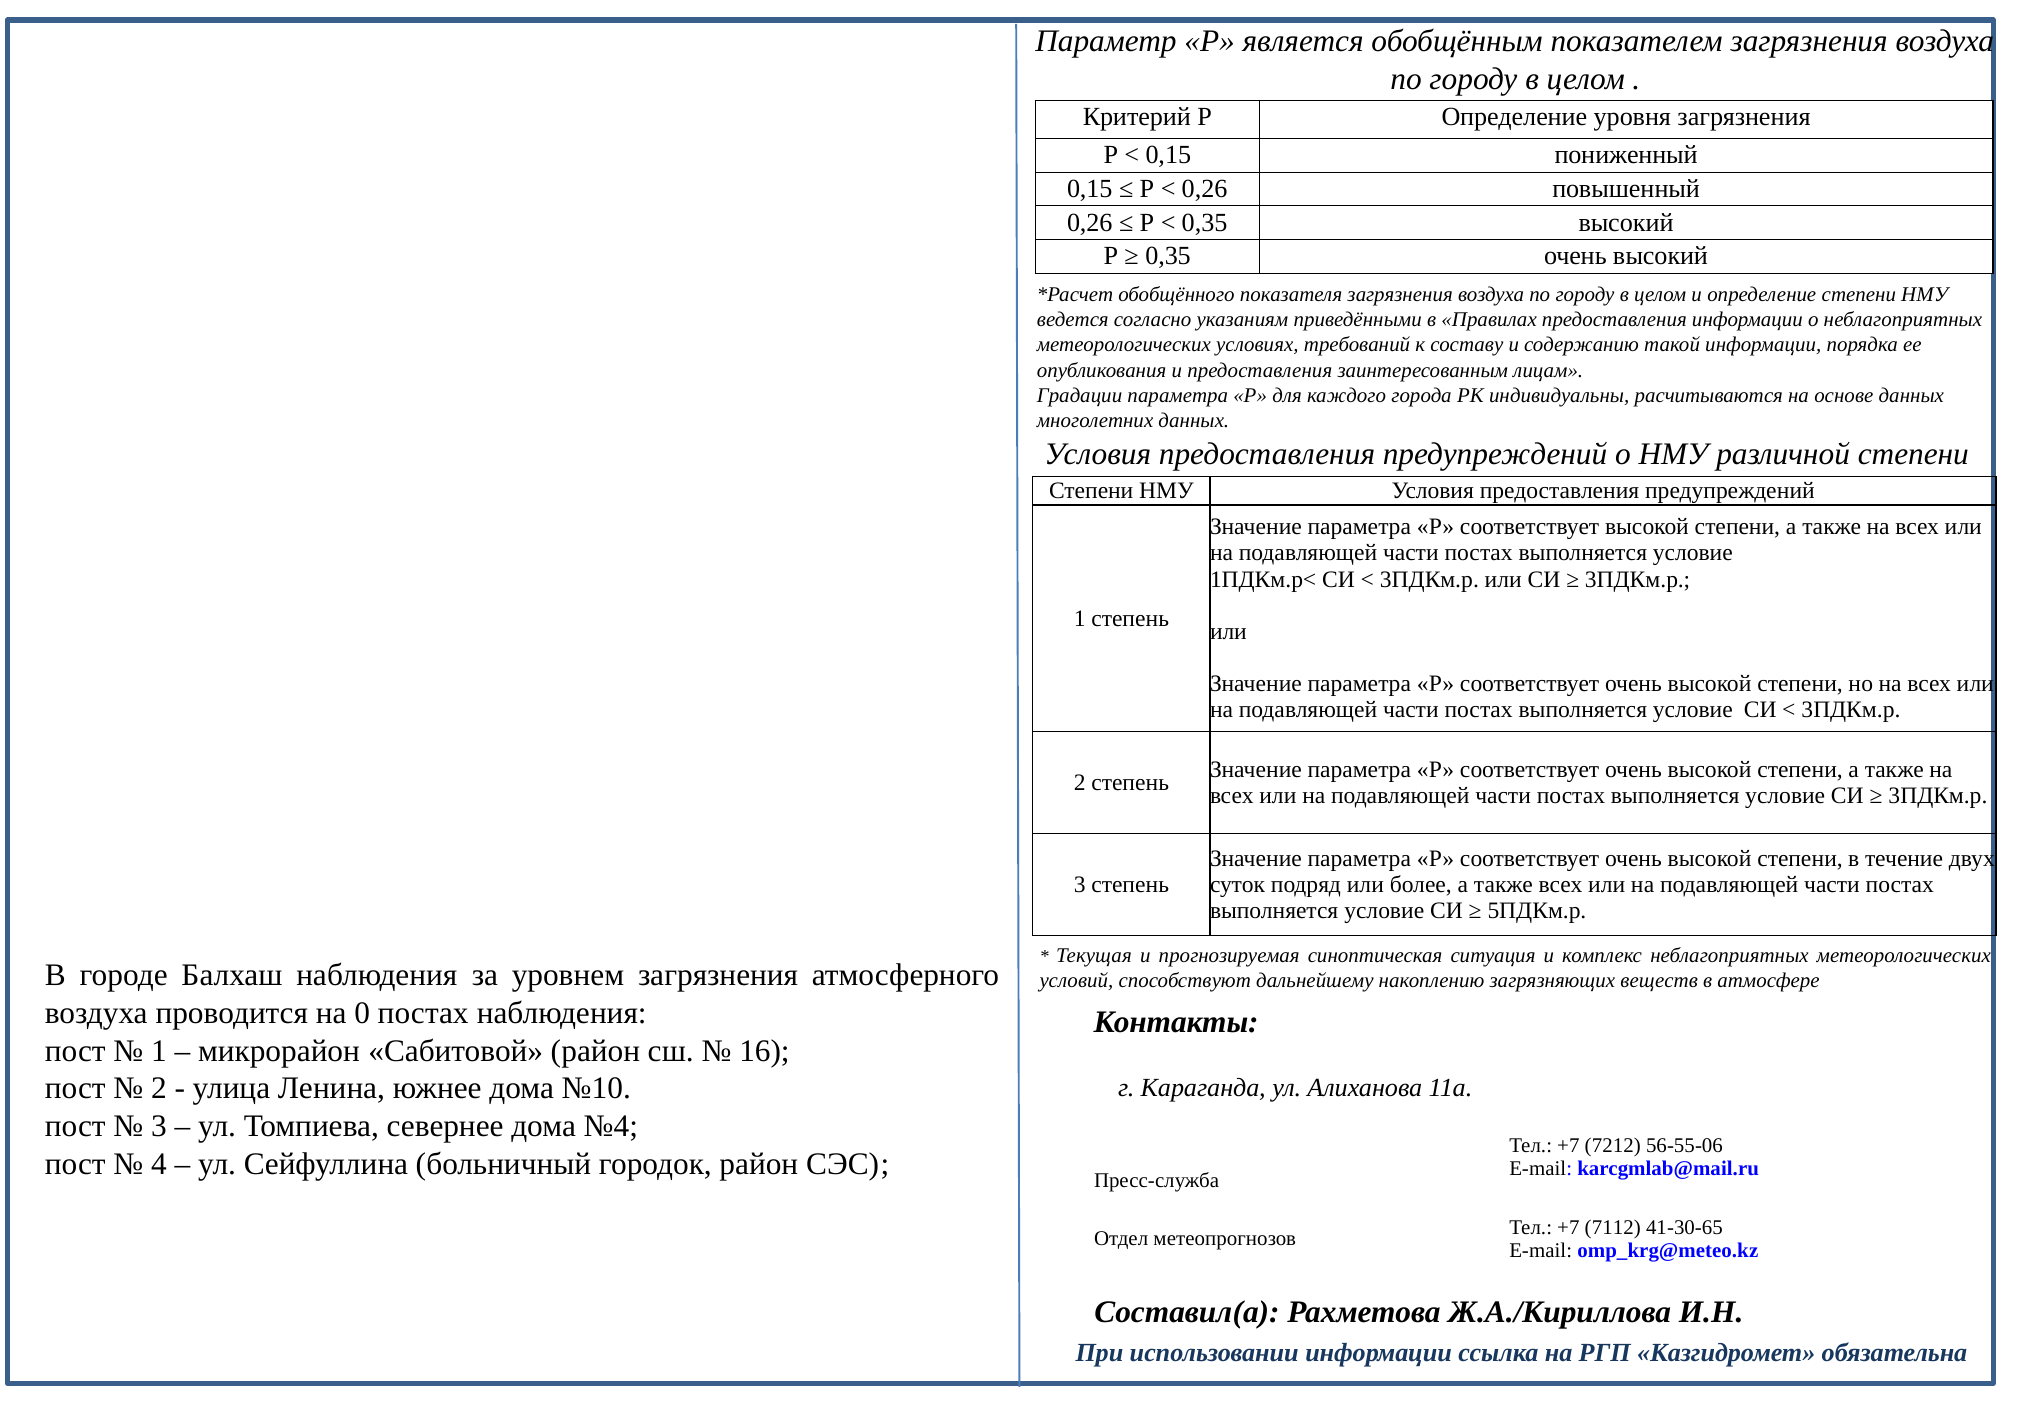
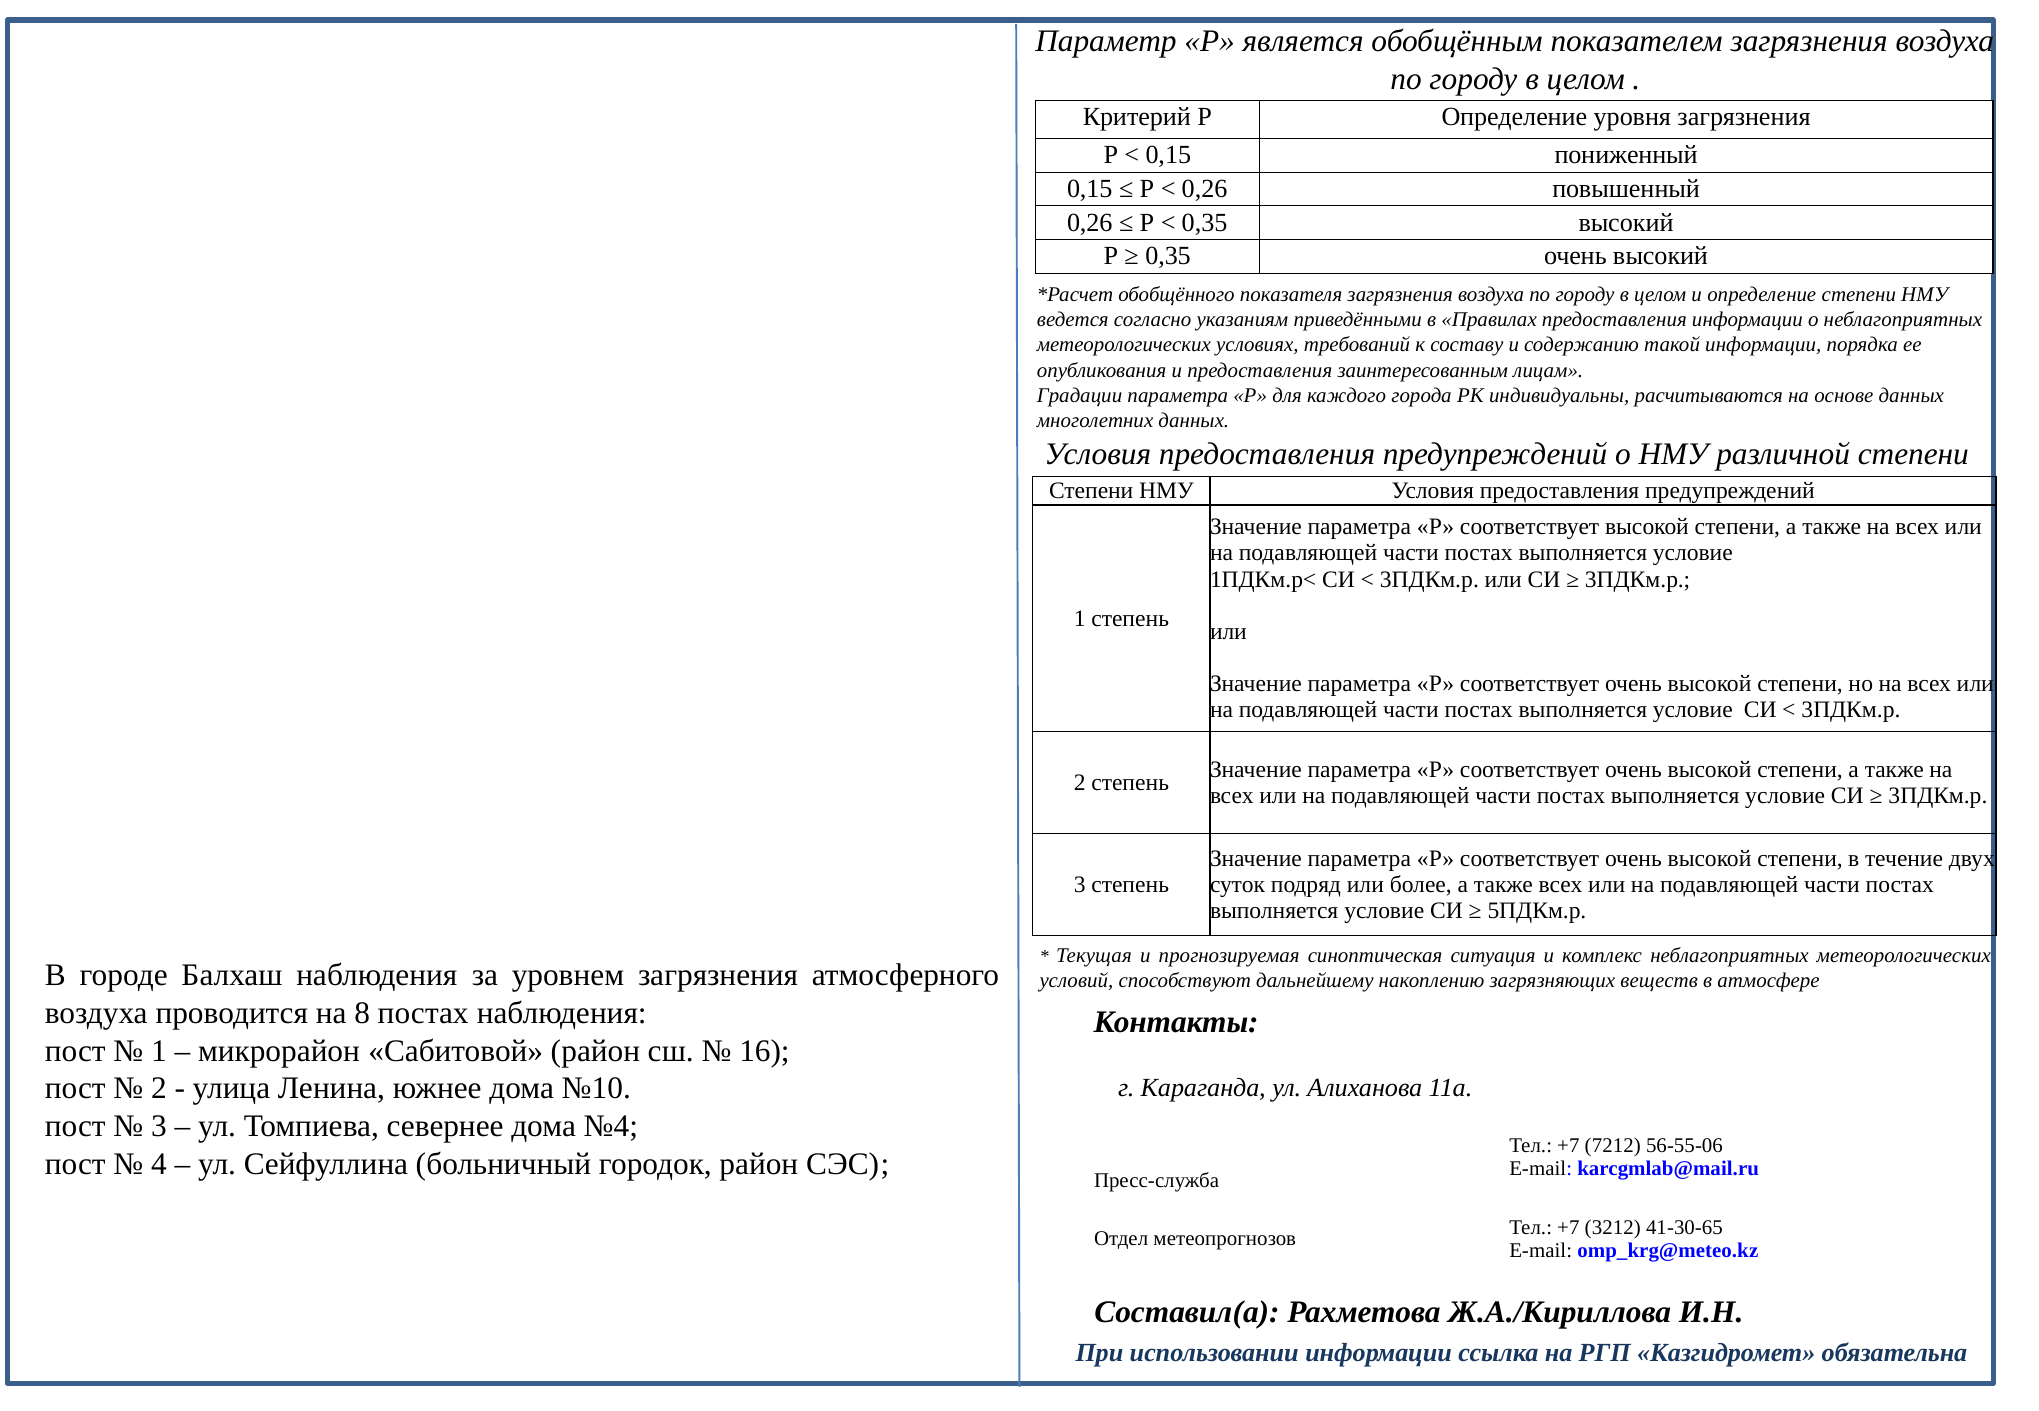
0: 0 -> 8
7112: 7112 -> 3212
